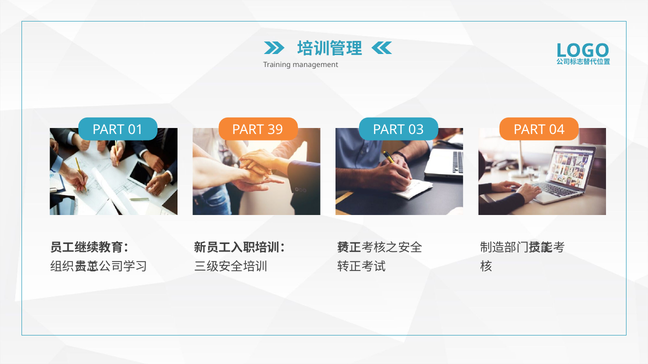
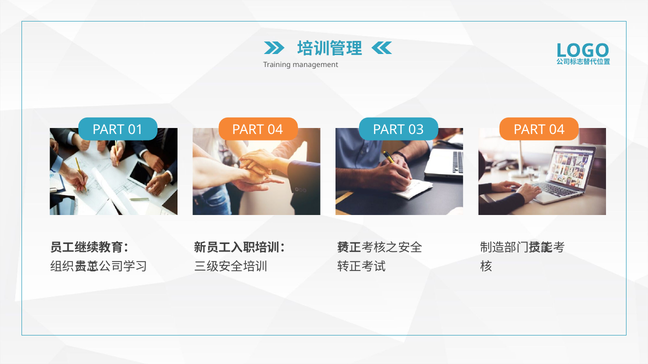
01 PART 39: 39 -> 04
